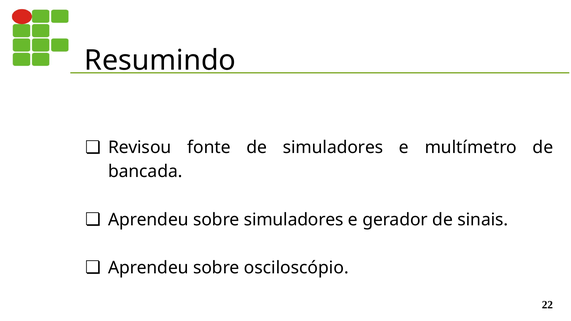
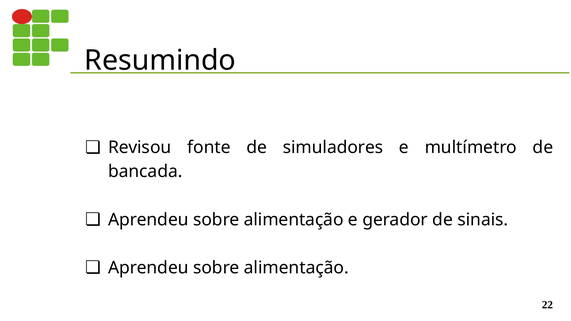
simuladores at (294, 220): simuladores -> alimentação
osciloscópio at (296, 268): osciloscópio -> alimentação
